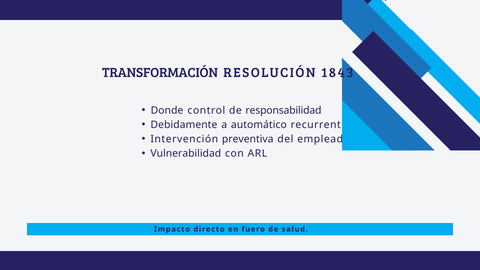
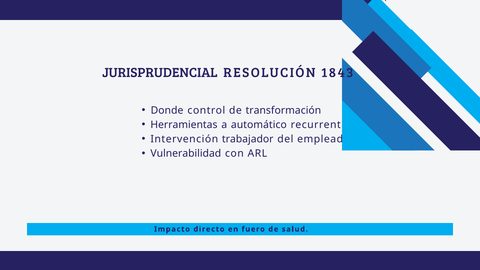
TRANSFORMACIÓN: TRANSFORMACIÓN -> JURISPRUDENCIAL
responsabilidad: responsabilidad -> transformación
Debidamente: Debidamente -> Herramientas
preventiva: preventiva -> trabajador
